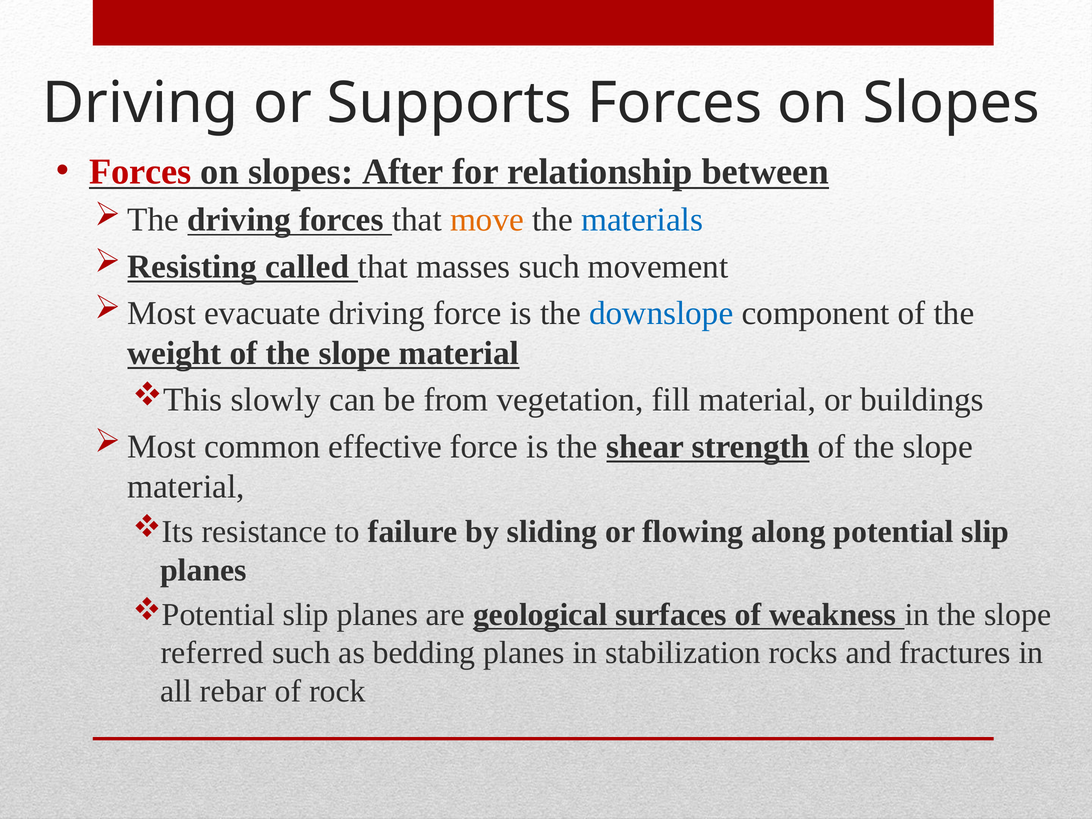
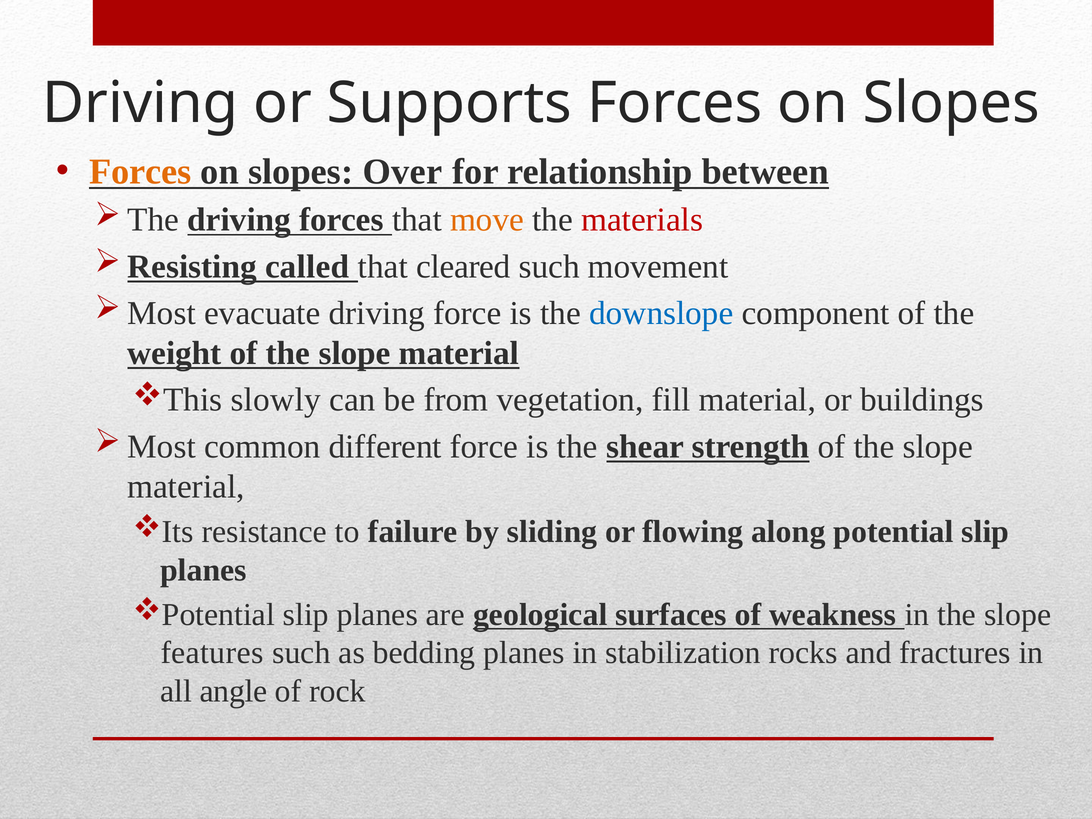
Forces at (140, 172) colour: red -> orange
After: After -> Over
materials colour: blue -> red
masses: masses -> cleared
effective: effective -> different
referred: referred -> features
rebar: rebar -> angle
